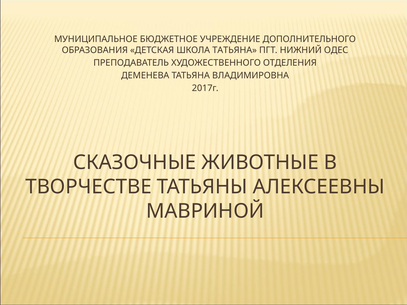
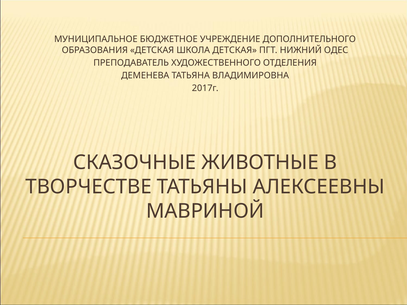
ШКОЛА ТАТЬЯНА: ТАТЬЯНА -> ДЕТСКАЯ
